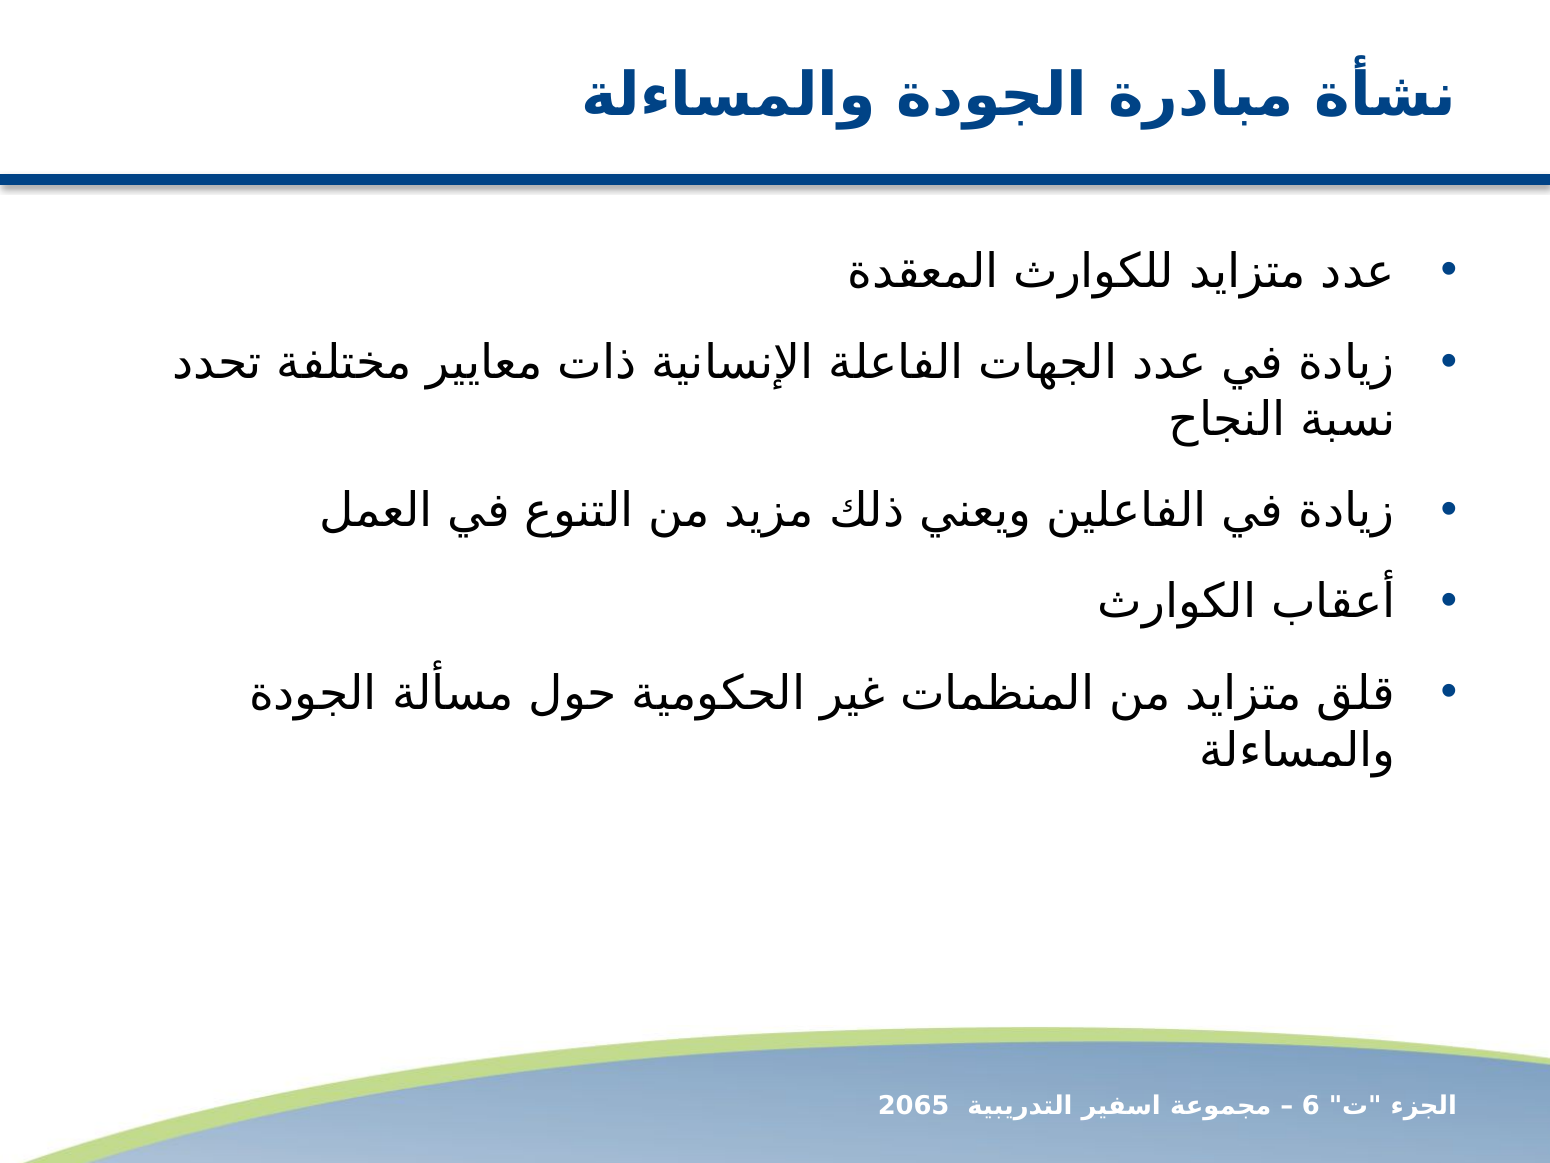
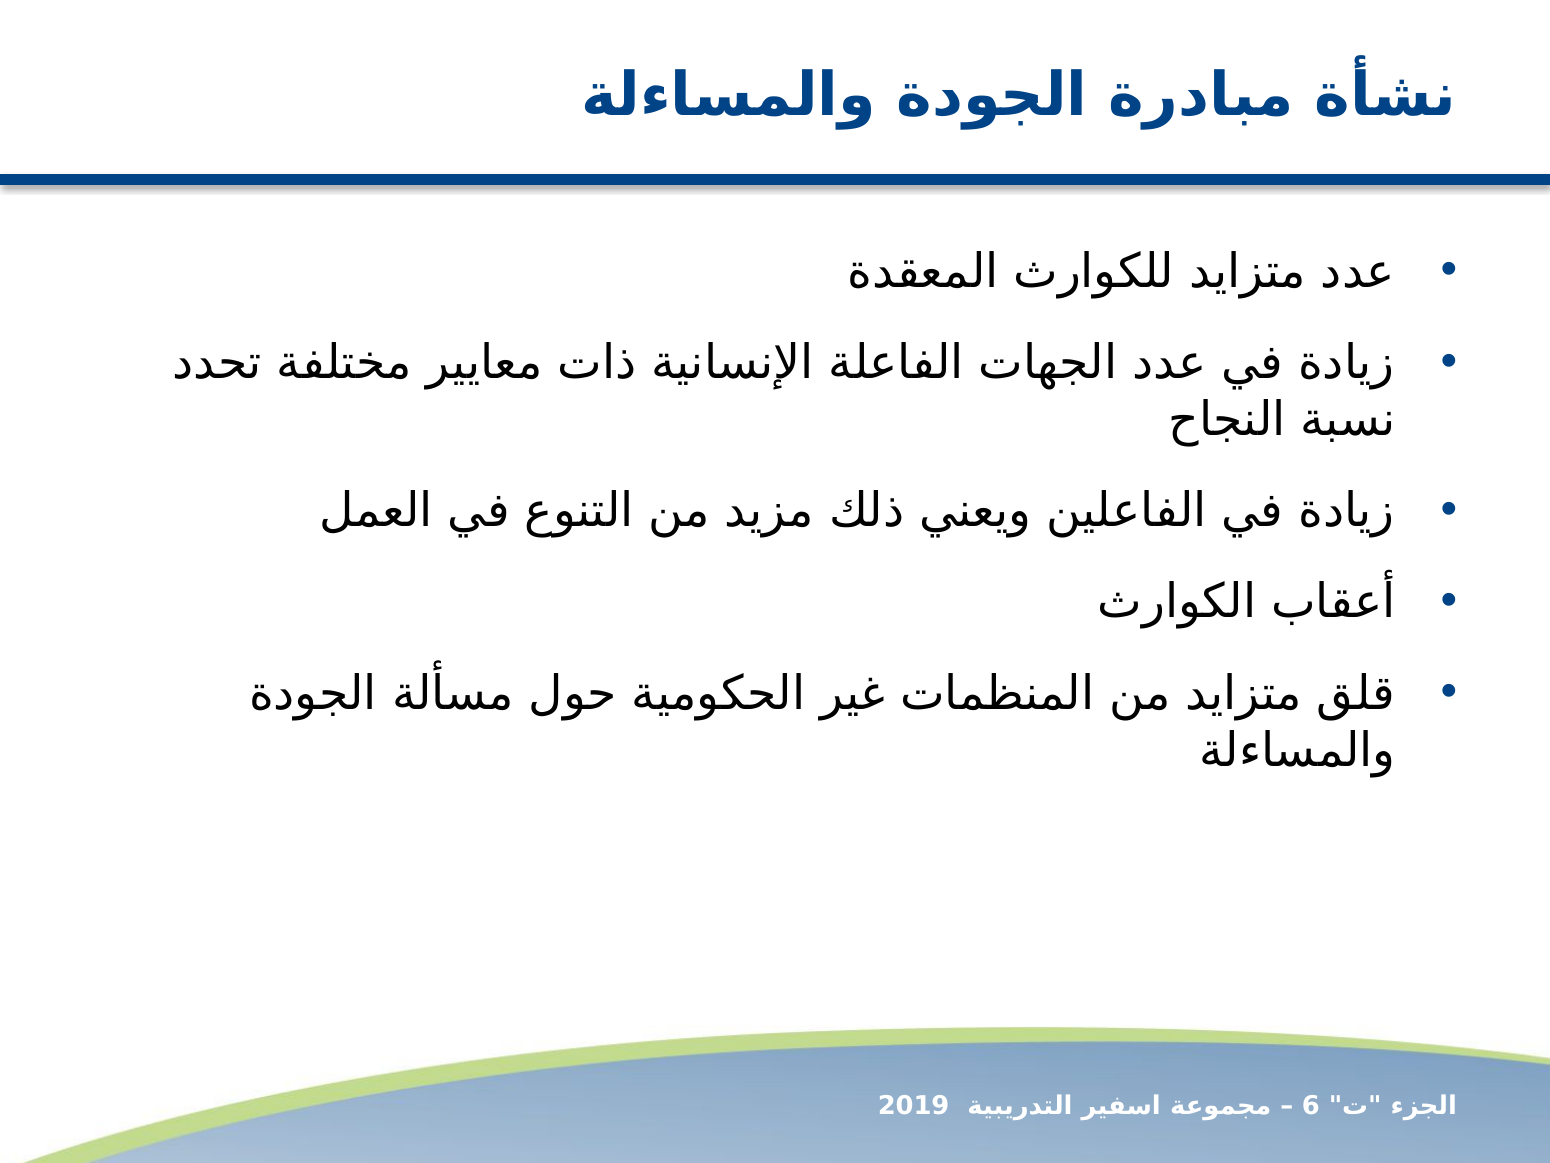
2065: 2065 -> 2019
